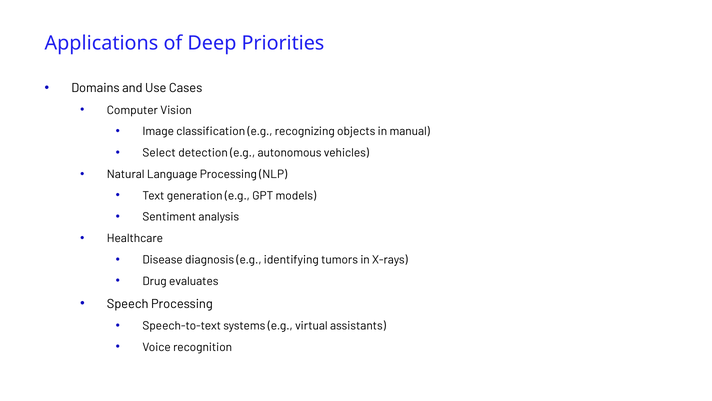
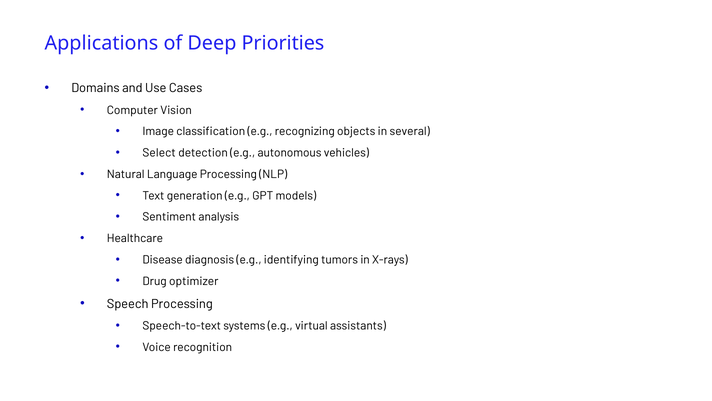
manual: manual -> several
evaluates: evaluates -> optimizer
